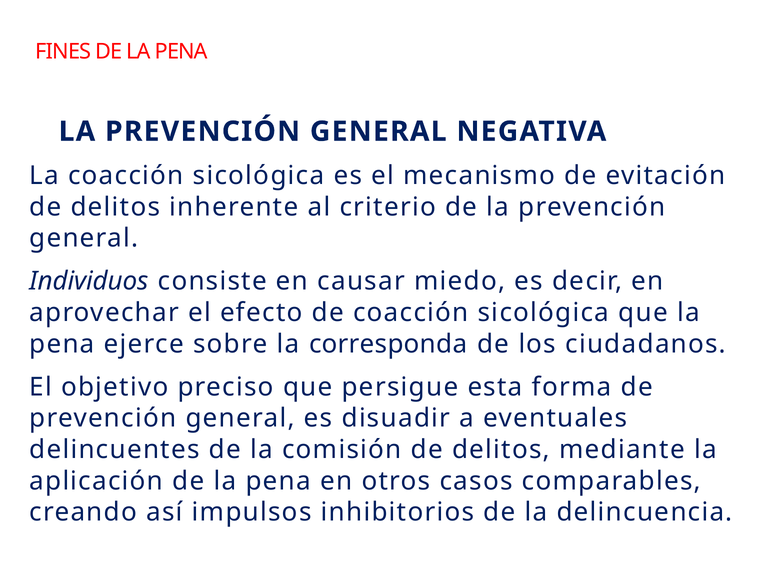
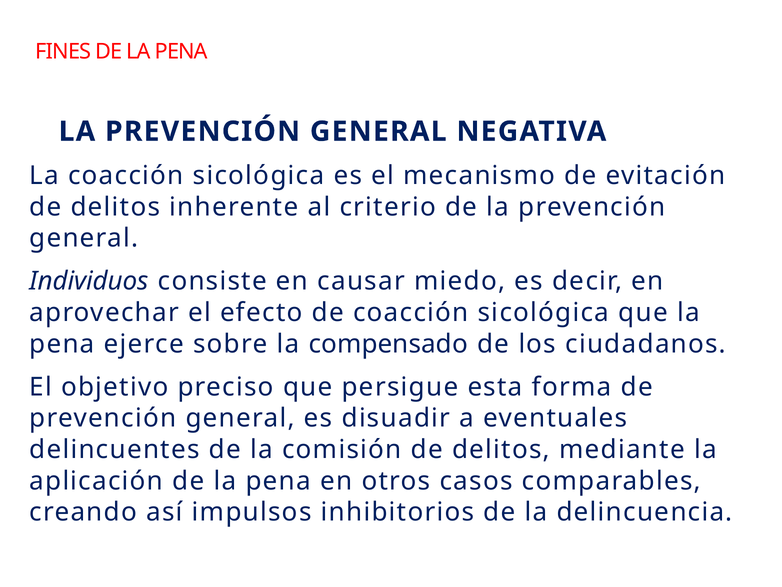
corresponda: corresponda -> compensado
